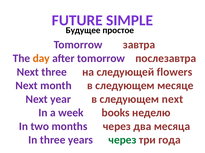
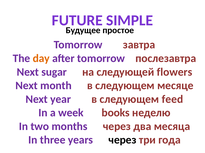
Next three: three -> sugar
следующем next: next -> feed
через at (122, 141) colour: green -> black
